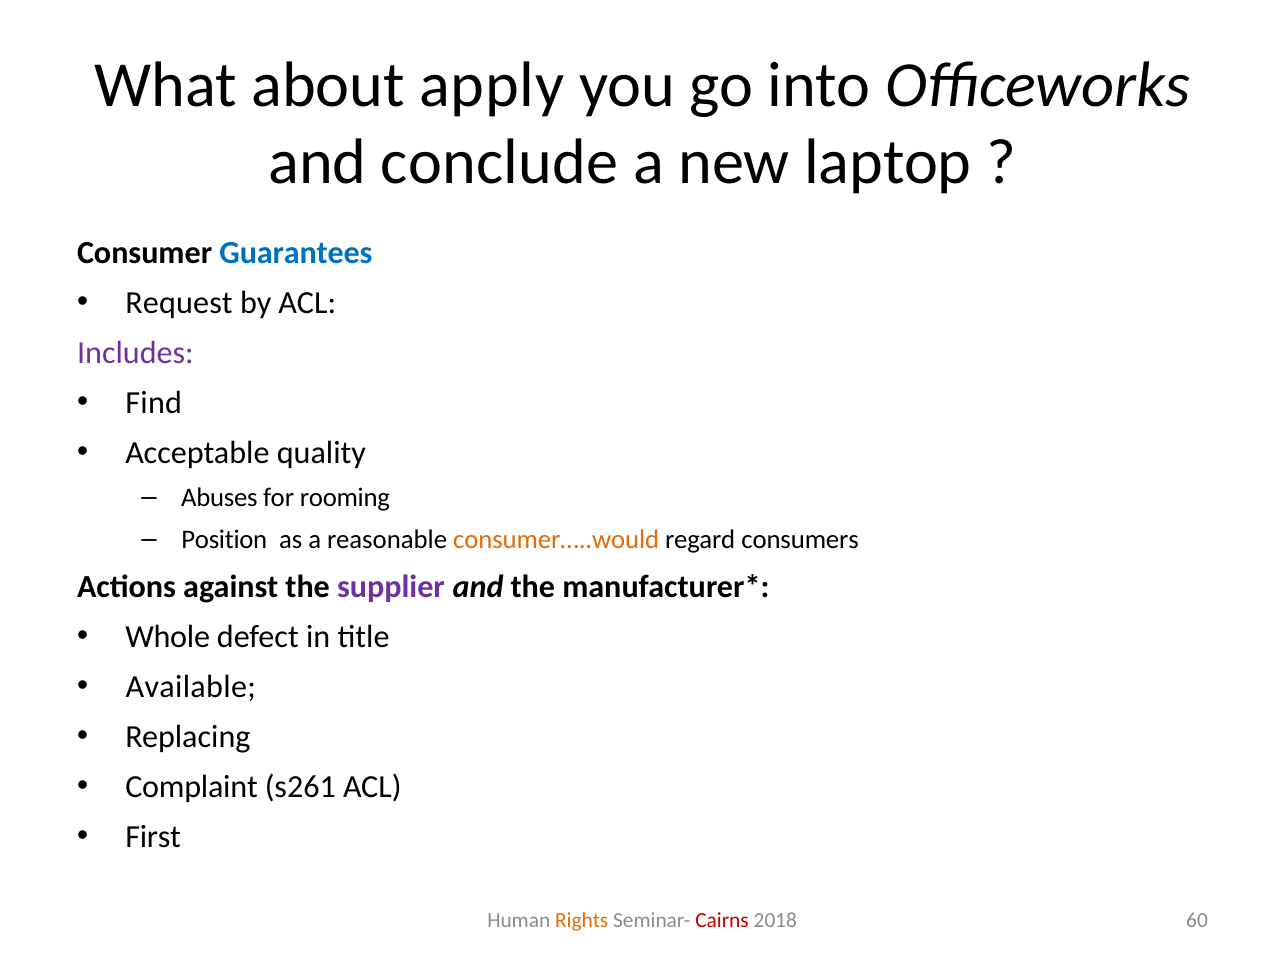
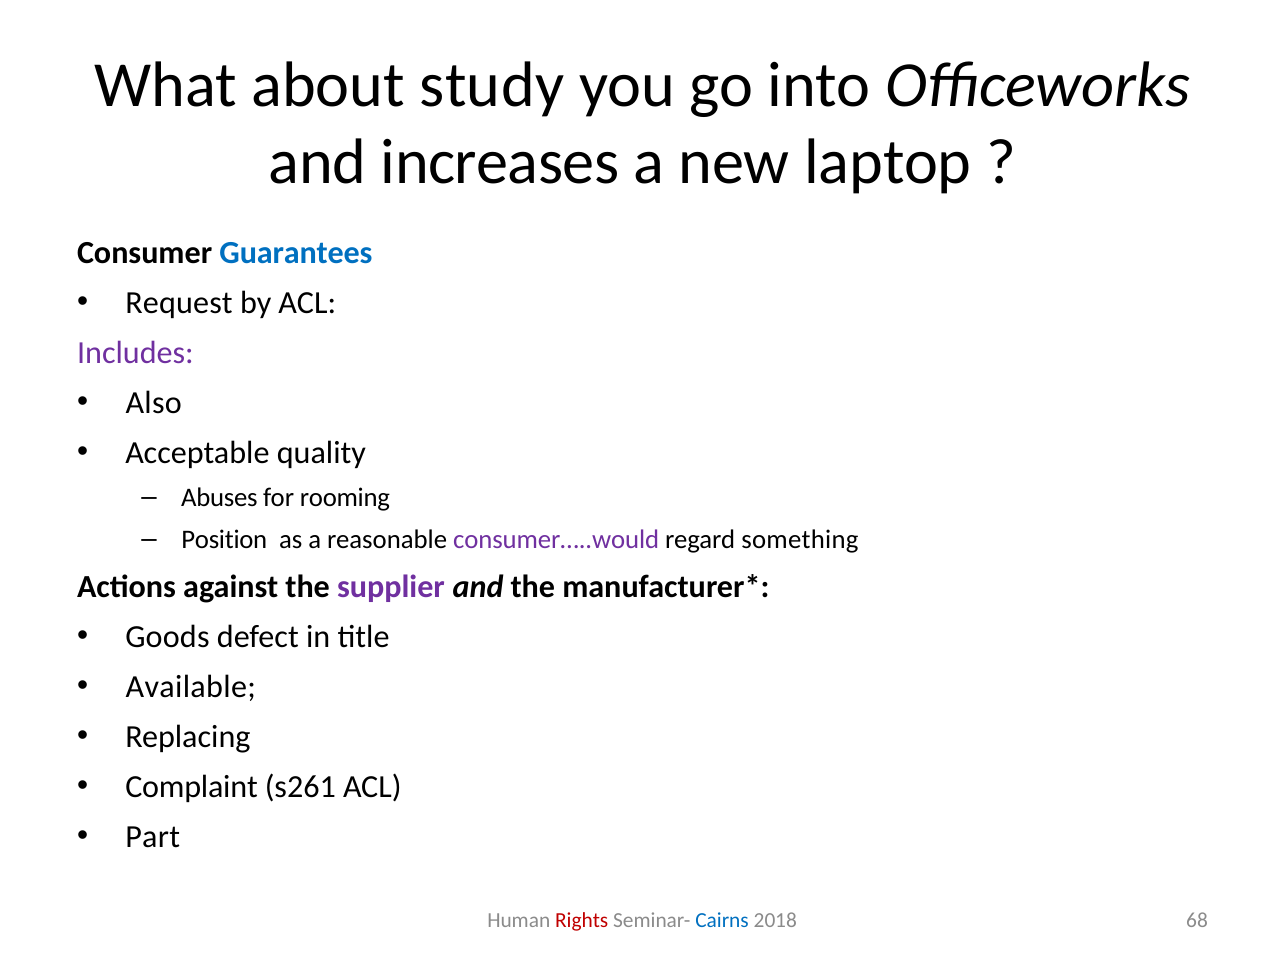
apply: apply -> study
conclude: conclude -> increases
Find: Find -> Also
consumer…..would colour: orange -> purple
consumers: consumers -> something
Whole: Whole -> Goods
First: First -> Part
Rights colour: orange -> red
Cairns colour: red -> blue
60: 60 -> 68
